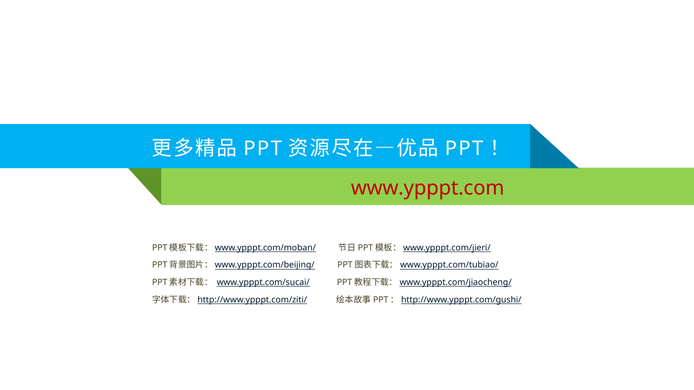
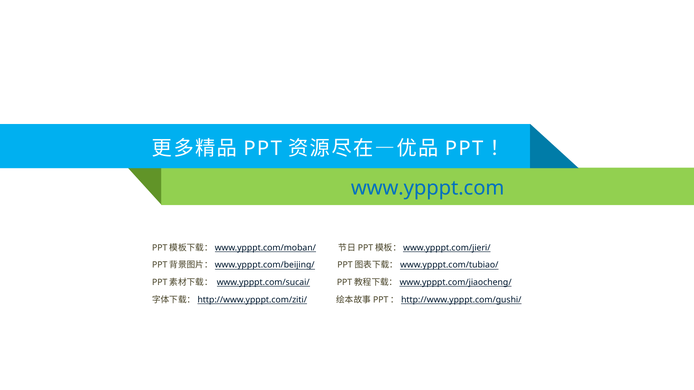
www.ypppt.com colour: red -> blue
